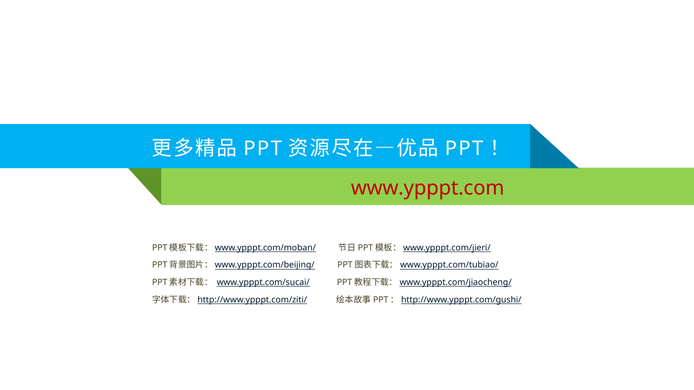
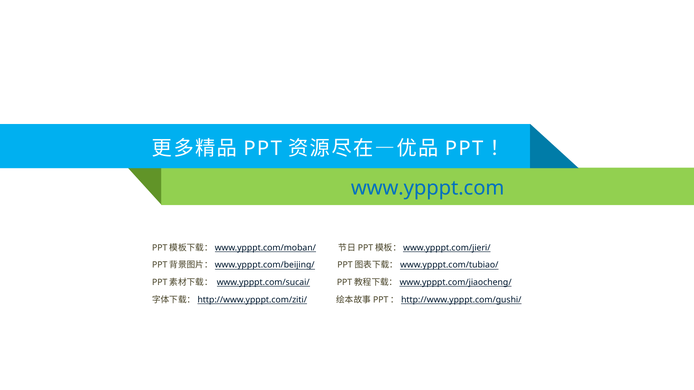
www.ypppt.com colour: red -> blue
